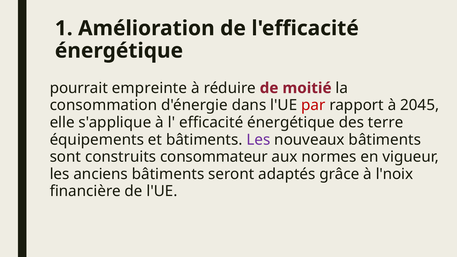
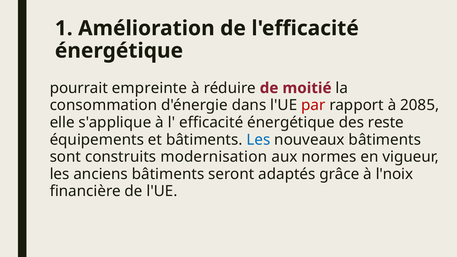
2045: 2045 -> 2085
terre: terre -> reste
Les at (258, 140) colour: purple -> blue
consommateur: consommateur -> modernisation
